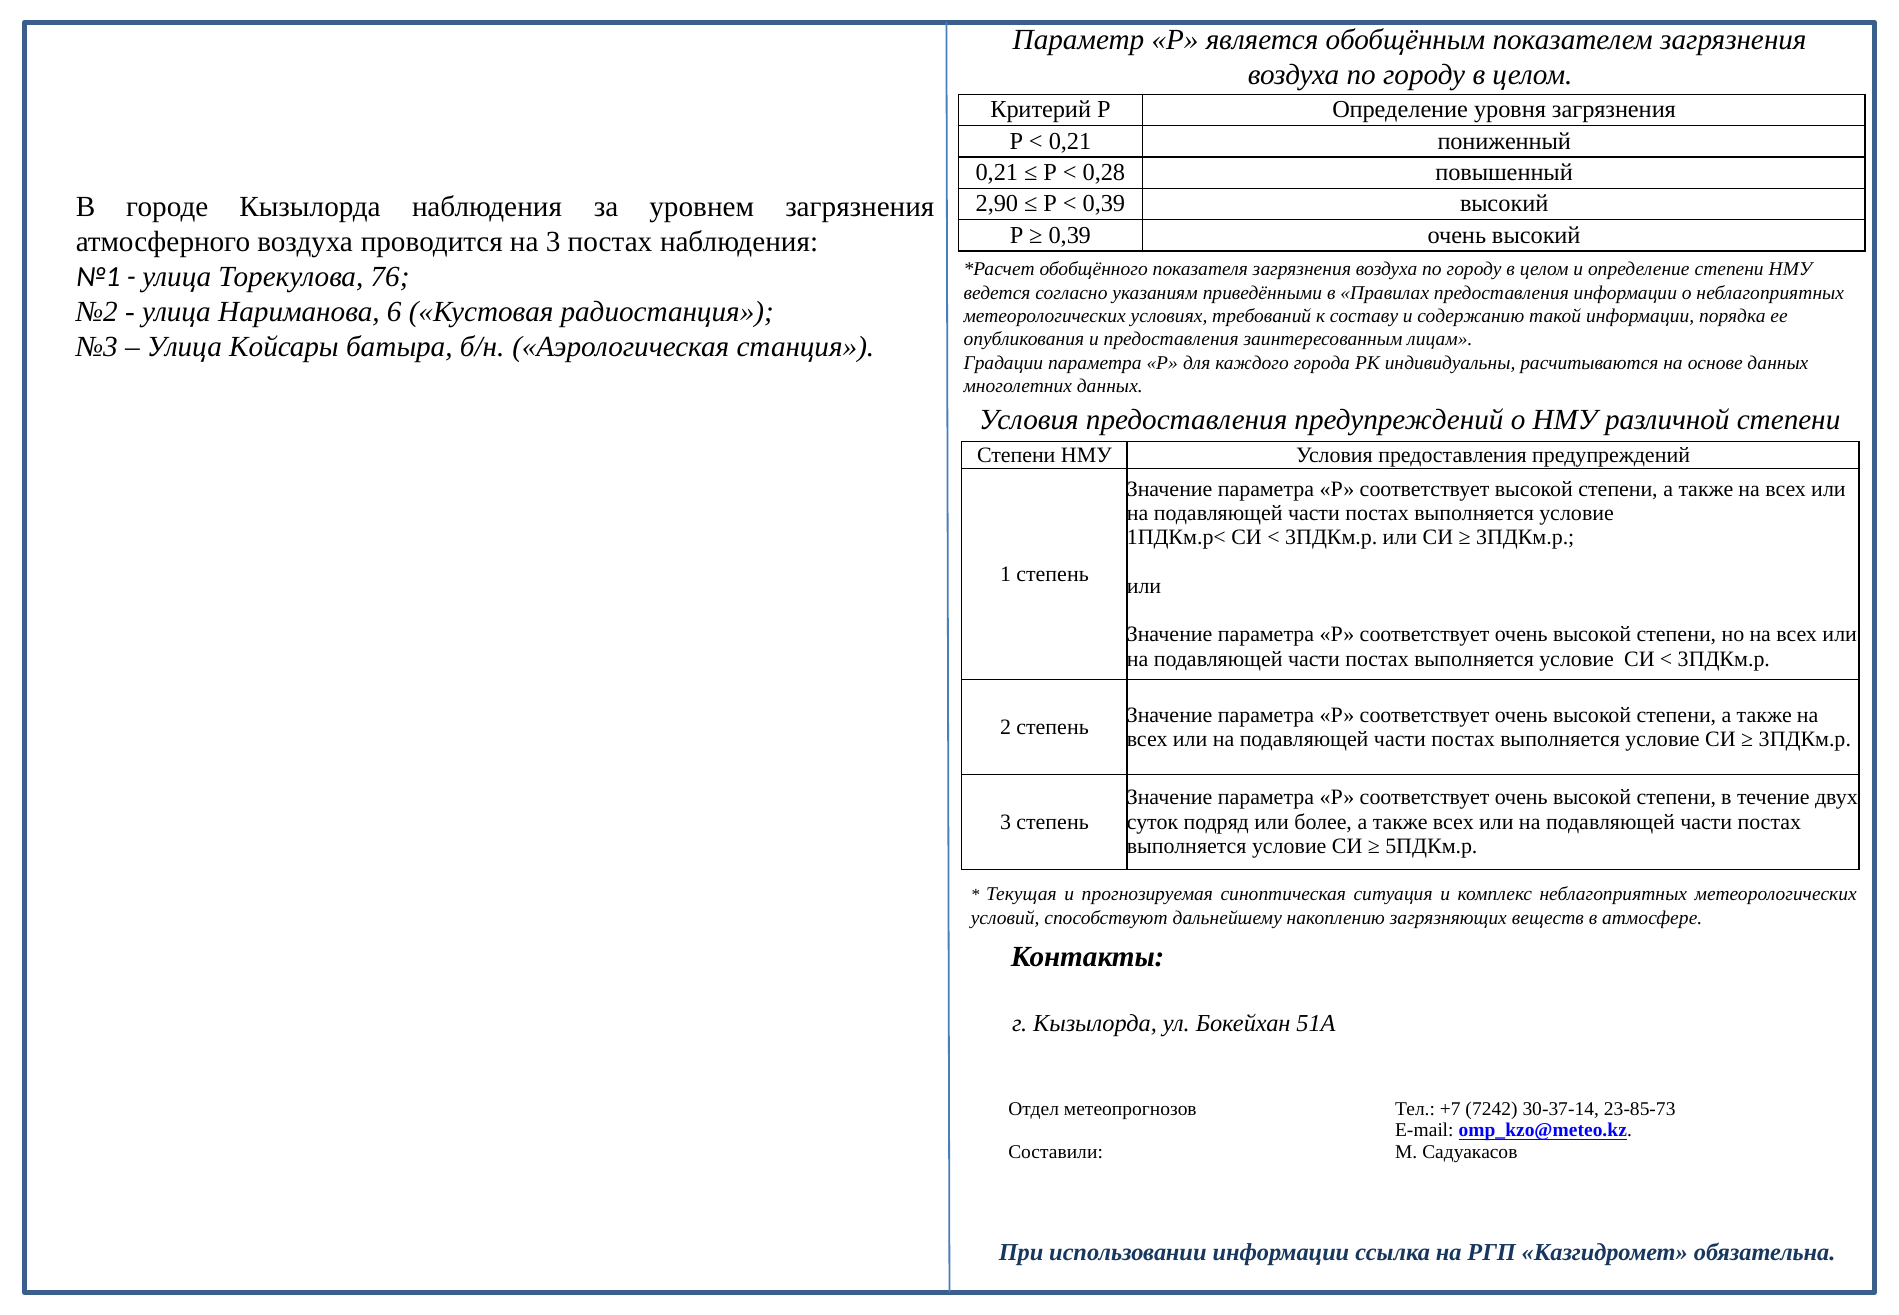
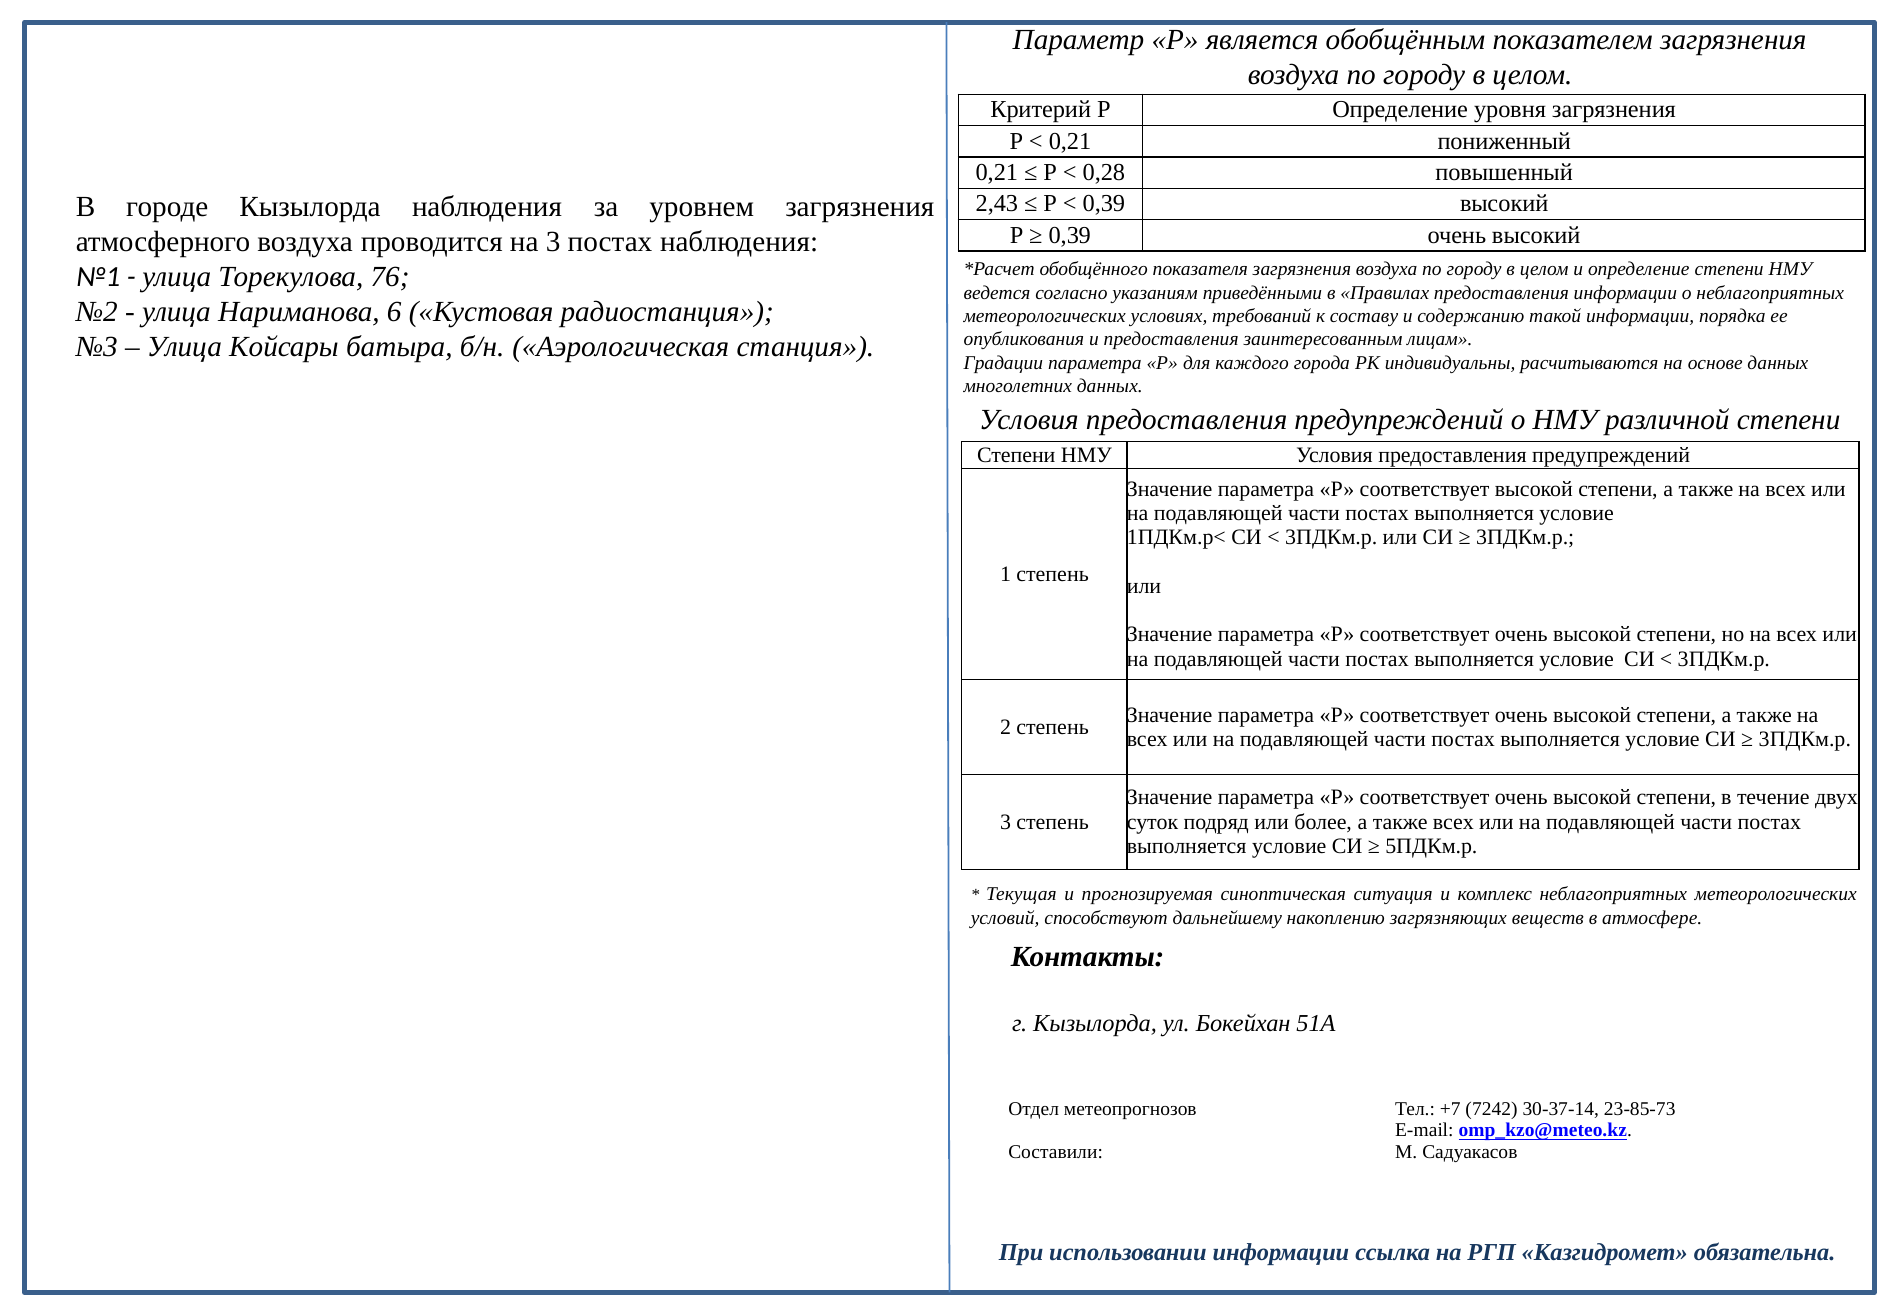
2,90: 2,90 -> 2,43
